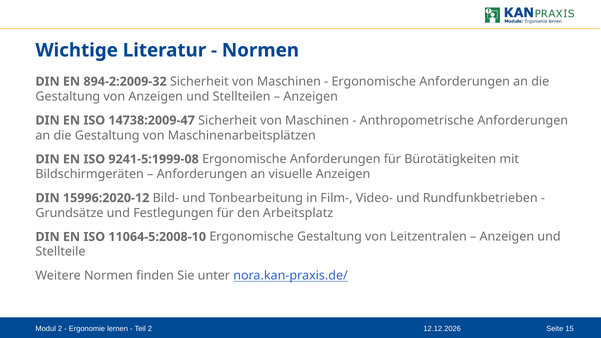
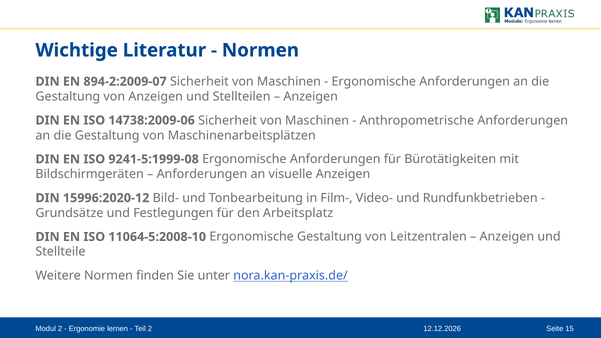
894-2:2009-32: 894-2:2009-32 -> 894-2:2009-07
14738:2009-47: 14738:2009-47 -> 14738:2009-06
